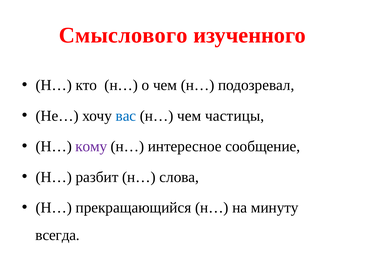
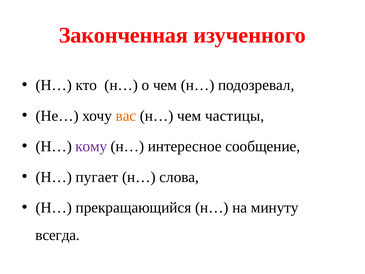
Смыслового: Смыслового -> Законченная
вас colour: blue -> orange
разбит: разбит -> пугает
